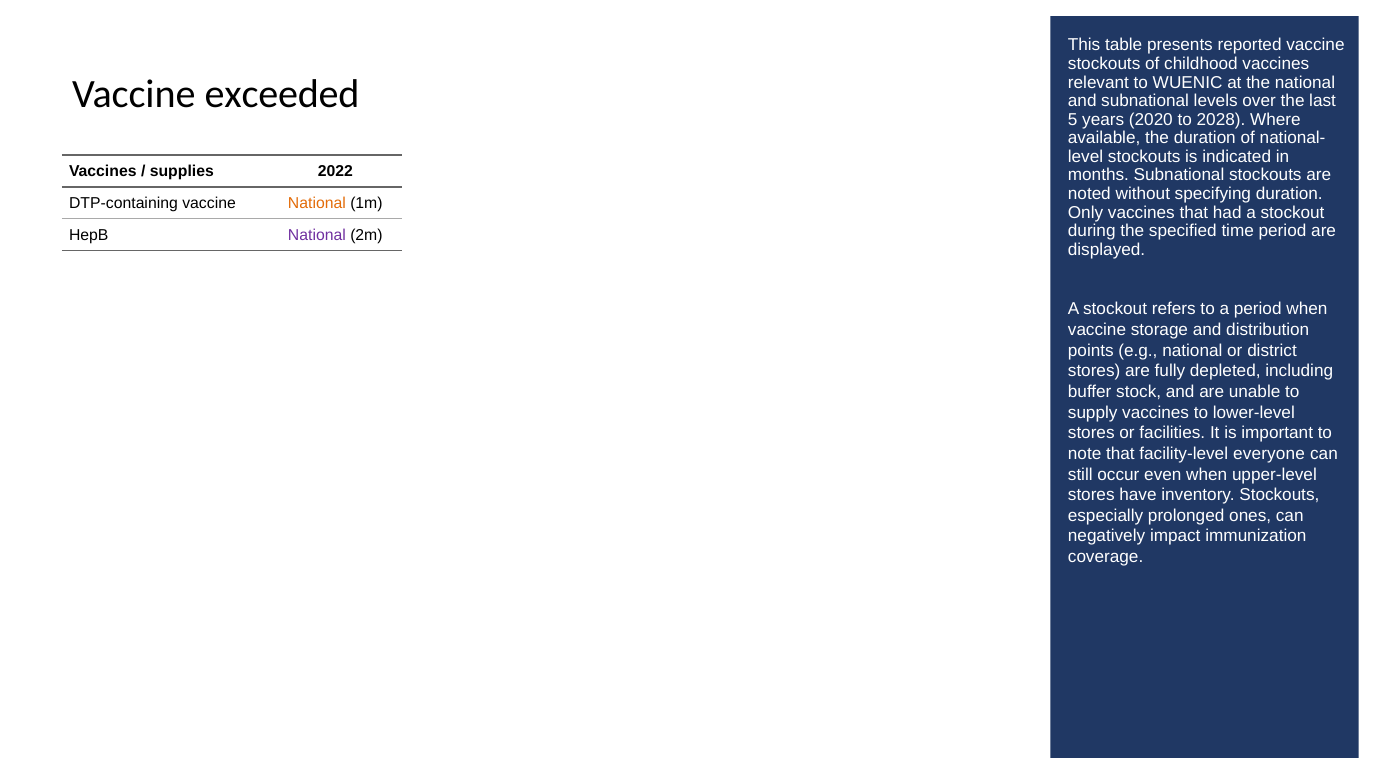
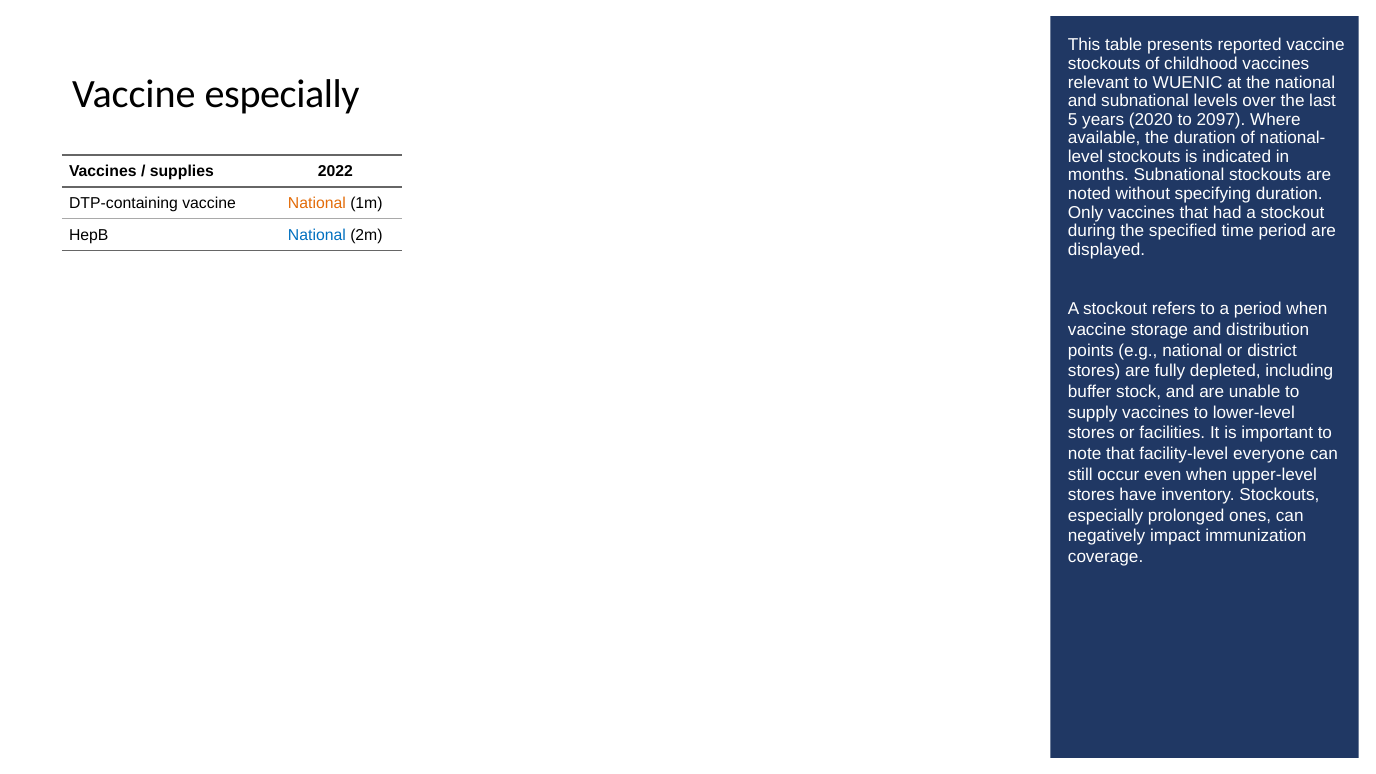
Vaccine exceeded: exceeded -> especially
2028: 2028 -> 2097
National at (317, 235) colour: purple -> blue
